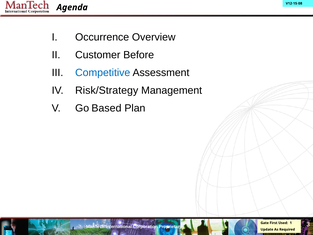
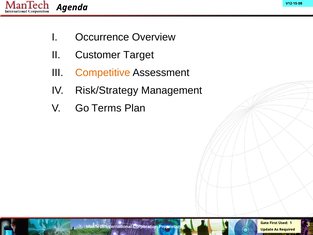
Before: Before -> Target
Competitive colour: blue -> orange
Based: Based -> Terms
